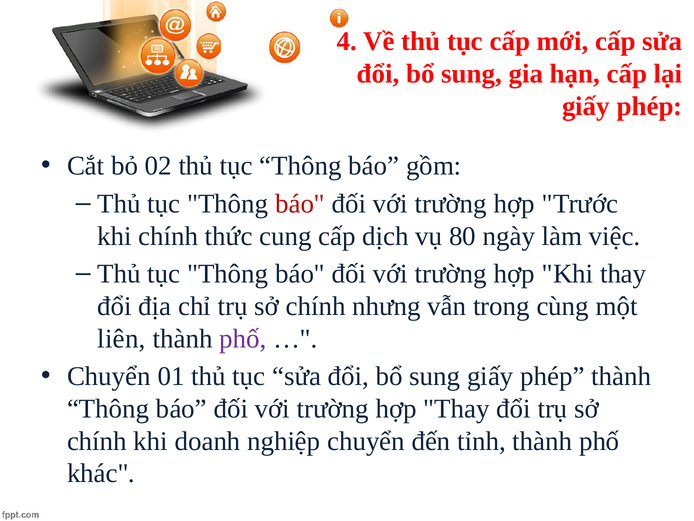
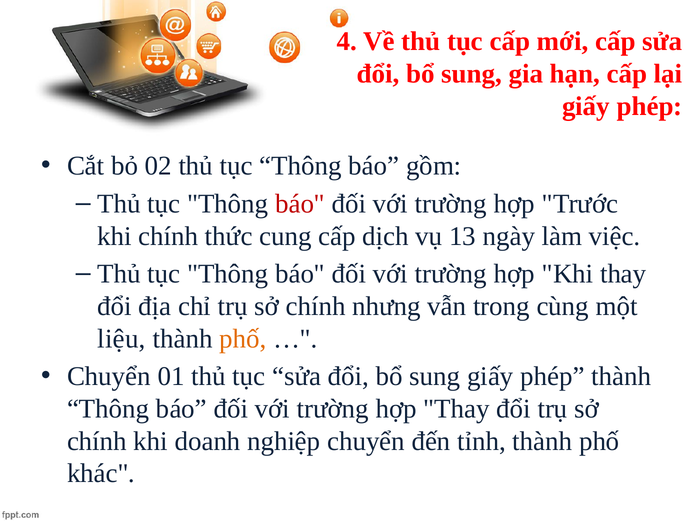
80: 80 -> 13
liên: liên -> liệu
phố at (243, 338) colour: purple -> orange
